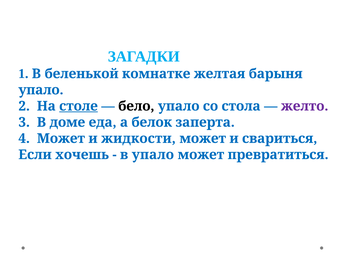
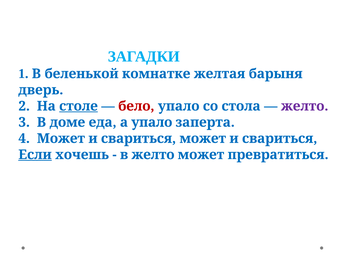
упало at (41, 90): упало -> дверь
бело colour: black -> red
а белок: белок -> упало
4 Может и жидкости: жидкости -> свариться
Если underline: none -> present
в упало: упало -> желто
